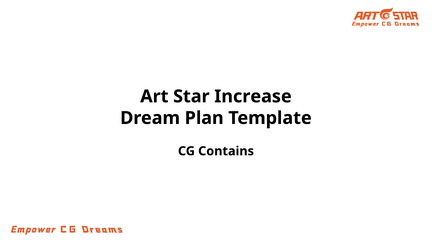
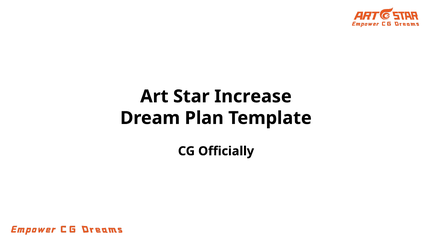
Contains: Contains -> Officially
